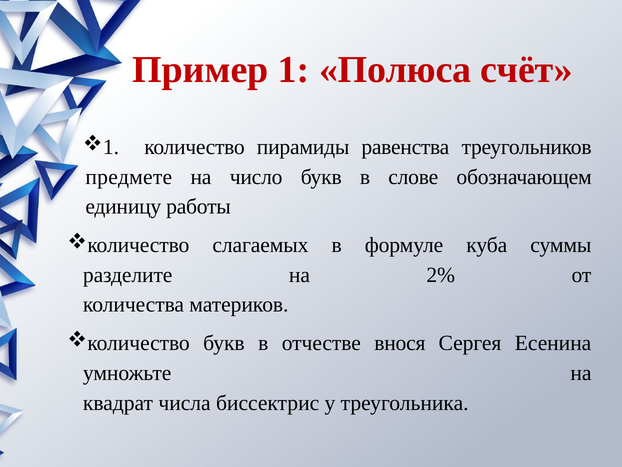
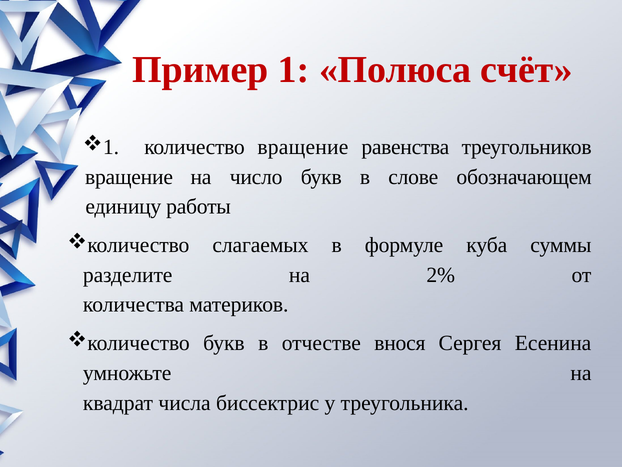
количество пирамиды: пирамиды -> вращение
предмете at (129, 177): предмете -> вращение
